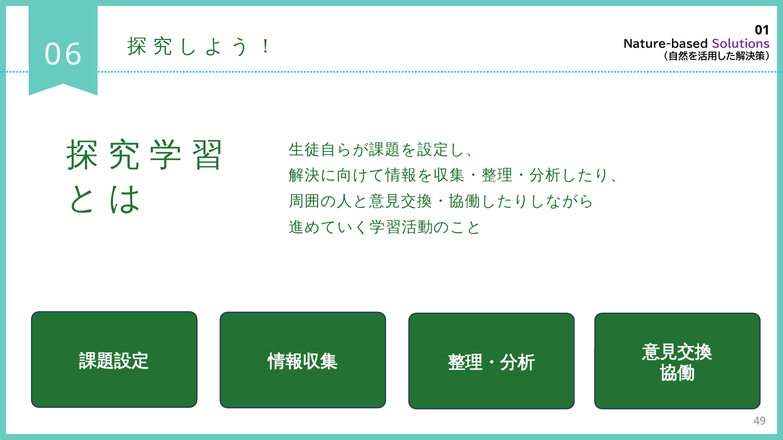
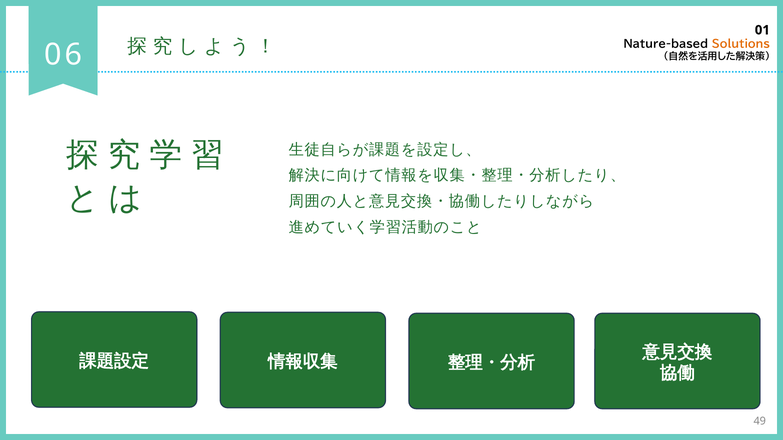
Solutions colour: purple -> orange
